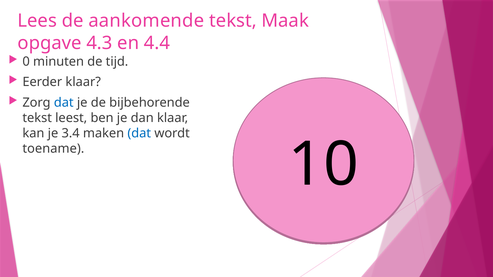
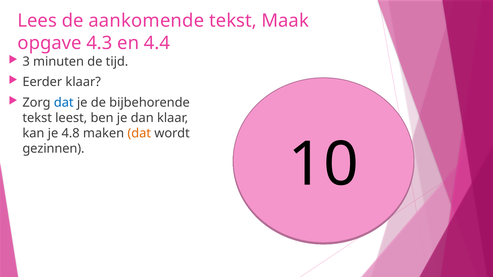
0: 0 -> 3
3.4: 3.4 -> 4.8
dat at (139, 133) colour: blue -> orange
toename: toename -> gezinnen
